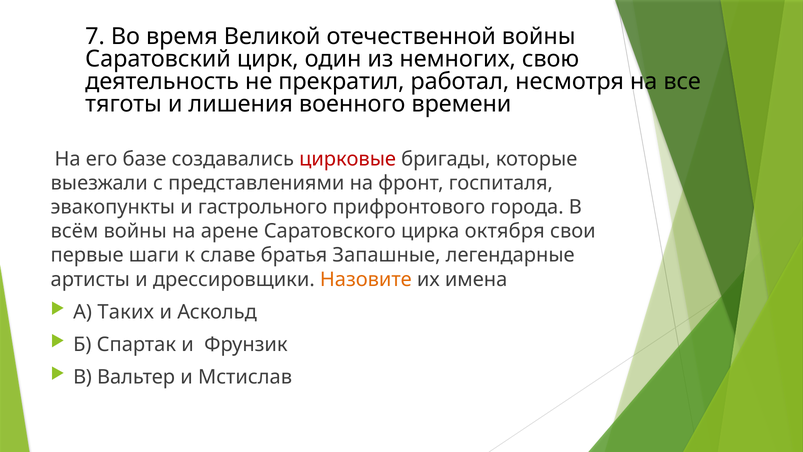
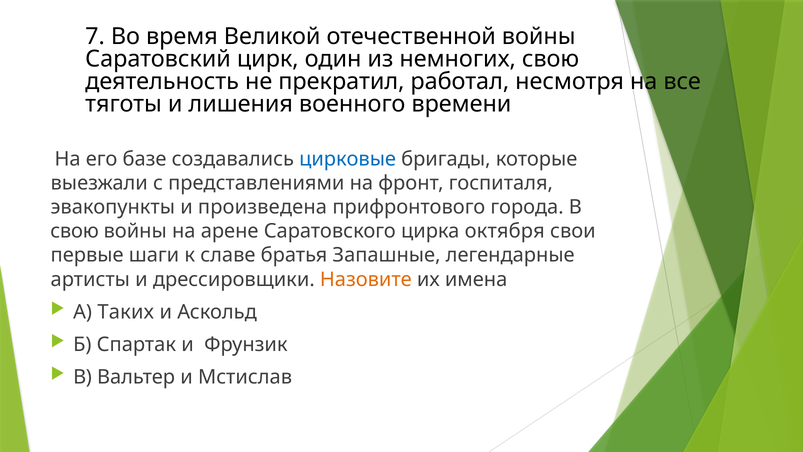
цирковые colour: red -> blue
гастрольного: гастрольного -> произведена
всём at (74, 231): всём -> свою
